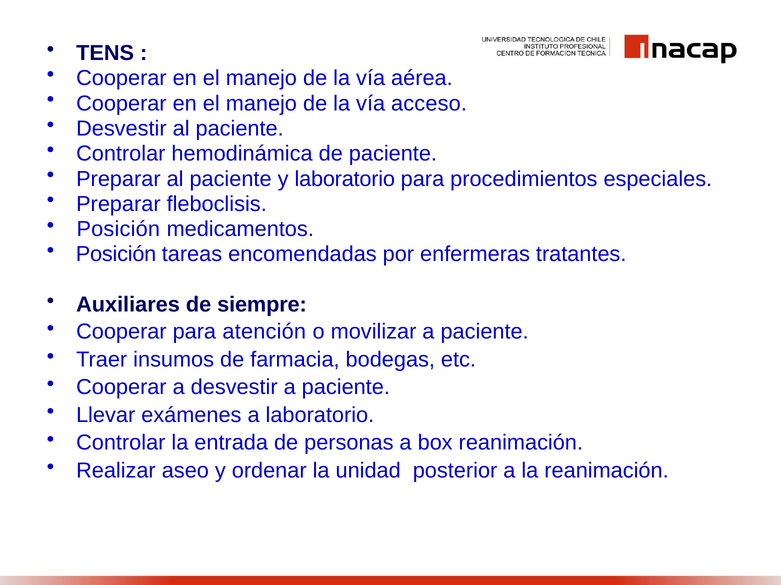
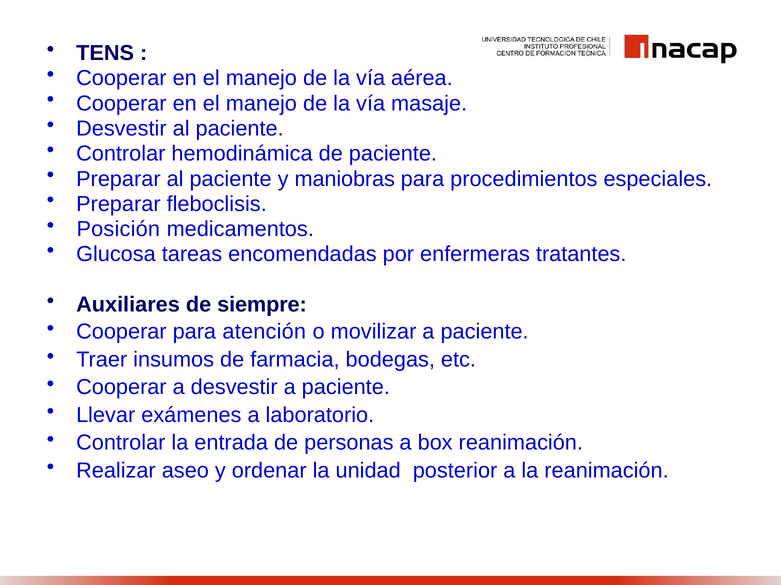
acceso: acceso -> masaje
y laboratorio: laboratorio -> maniobras
Posición at (116, 255): Posición -> Glucosa
